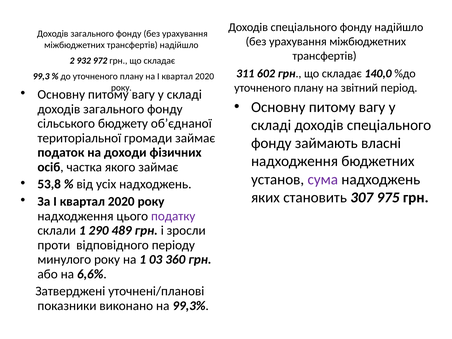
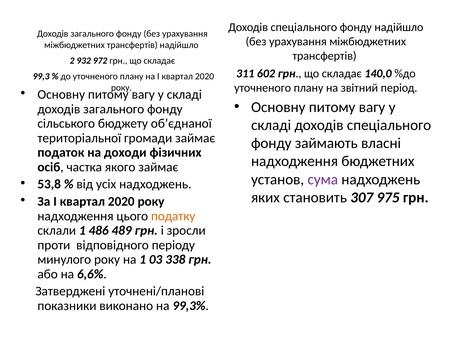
податку colour: purple -> orange
290: 290 -> 486
360: 360 -> 338
